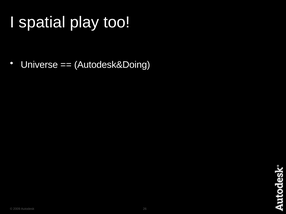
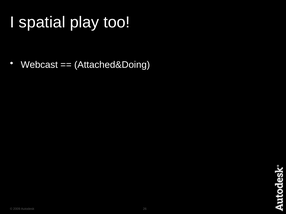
Universe: Universe -> Webcast
Autodesk&Doing: Autodesk&Doing -> Attached&Doing
